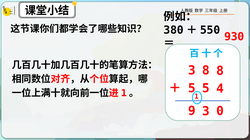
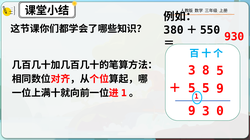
8 8: 8 -> 5
5 4: 4 -> 9
